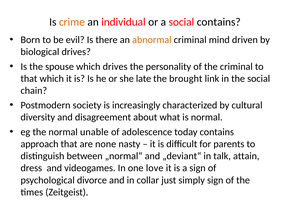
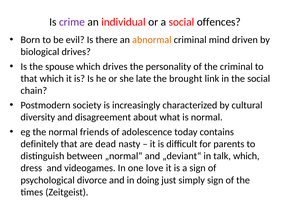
crime colour: orange -> purple
social contains: contains -> offences
unable: unable -> friends
approach: approach -> definitely
none: none -> dead
talk attain: attain -> which
collar: collar -> doing
